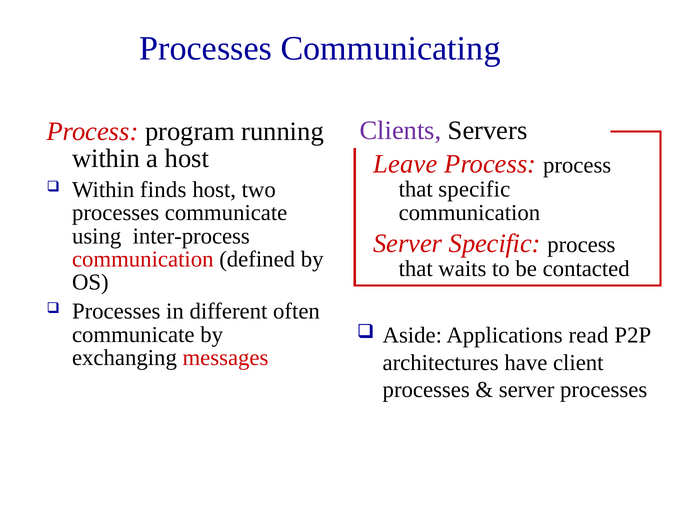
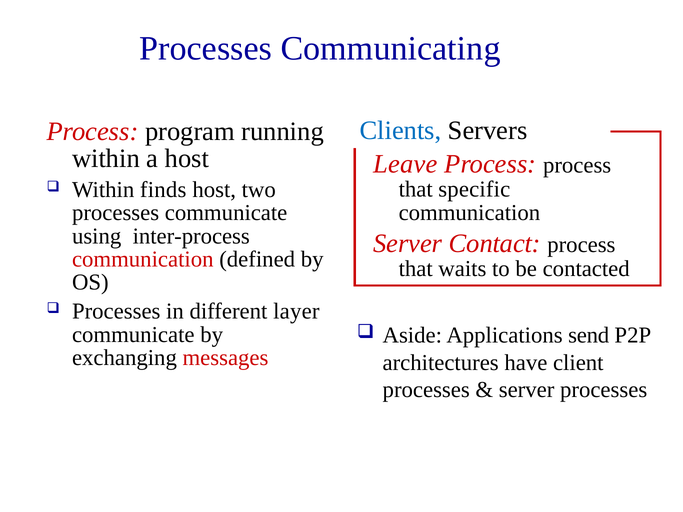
Clients colour: purple -> blue
Server Specific: Specific -> Contact
often: often -> layer
read: read -> send
